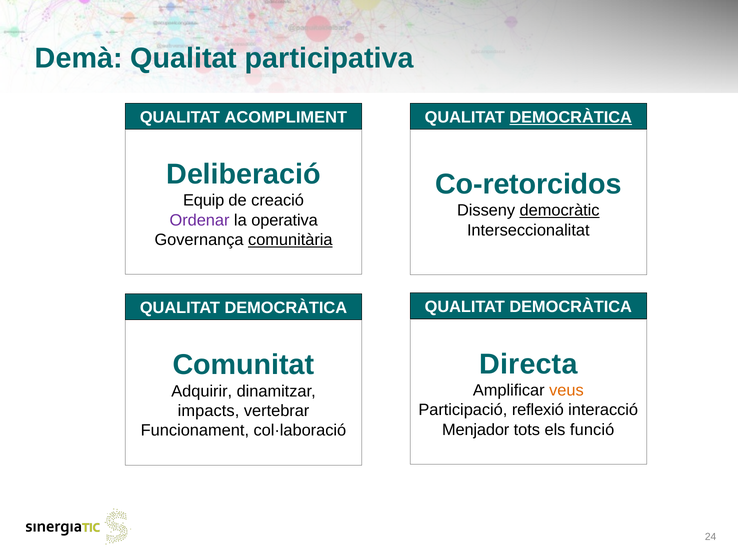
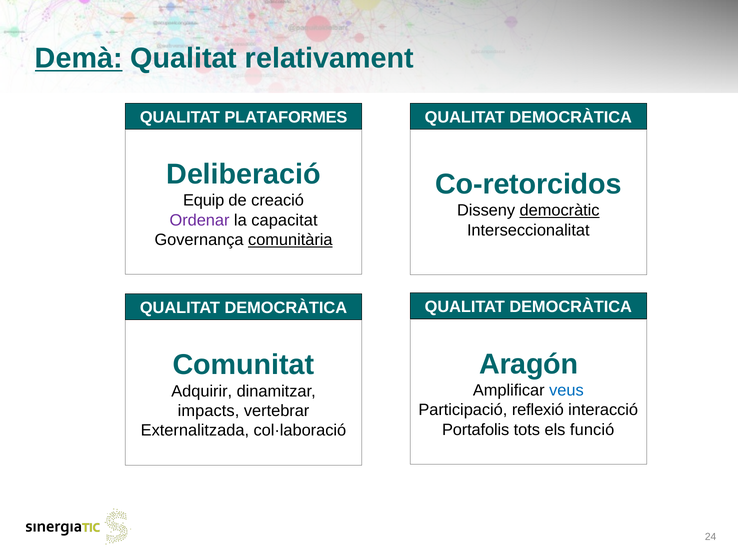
Demà underline: none -> present
participativa: participativa -> relativament
ACOMPLIMENT: ACOMPLIMENT -> PLATAFORMES
DEMOCRÀTICA at (571, 117) underline: present -> none
operativa: operativa -> capacitat
Directa: Directa -> Aragón
veus colour: orange -> blue
Menjador: Menjador -> Portafolis
Funcionament: Funcionament -> Externalitzada
